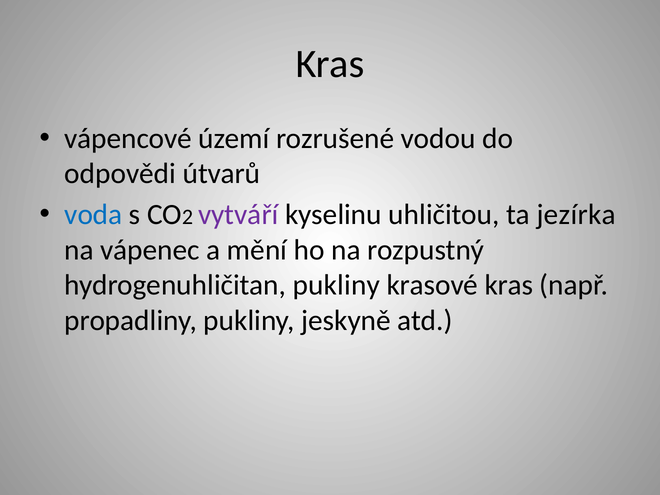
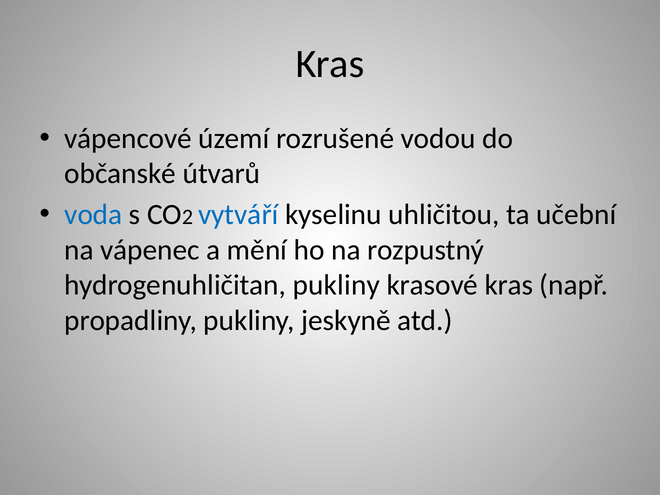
odpovědi: odpovědi -> občanské
vytváří colour: purple -> blue
jezírka: jezírka -> učební
